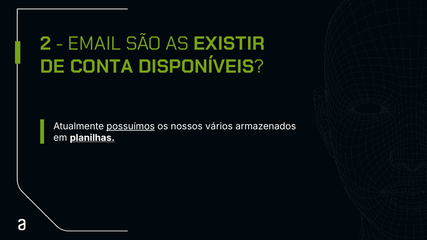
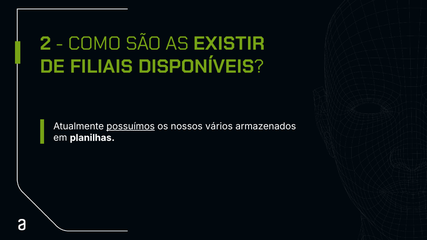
EMAIL: EMAIL -> COMO
CONTA: CONTA -> FILIAIS
planilhas underline: present -> none
